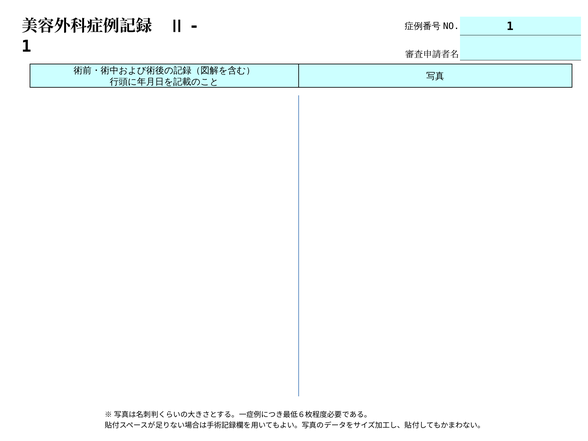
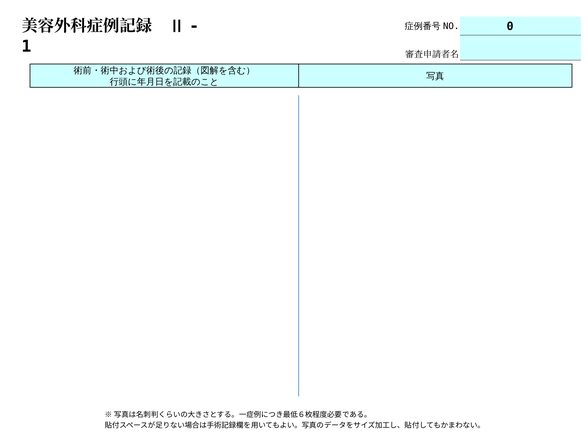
1 at (510, 26): 1 -> 0
